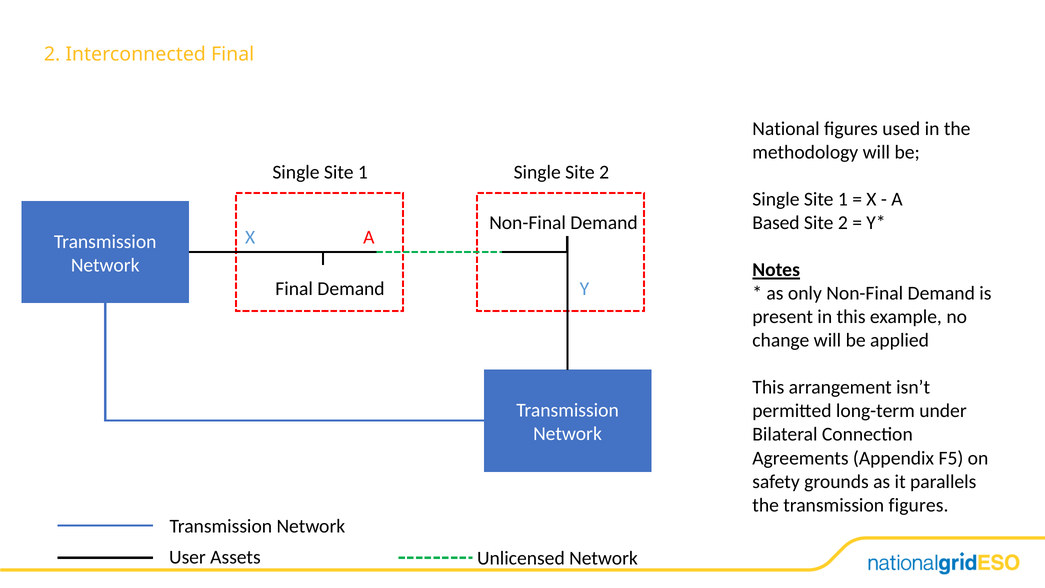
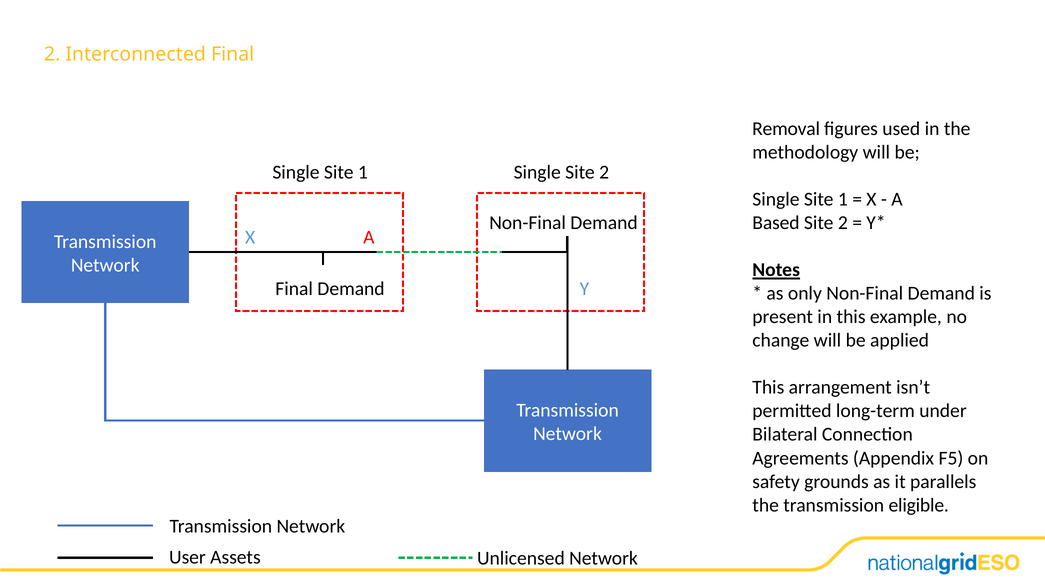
National: National -> Removal
transmission figures: figures -> eligible
